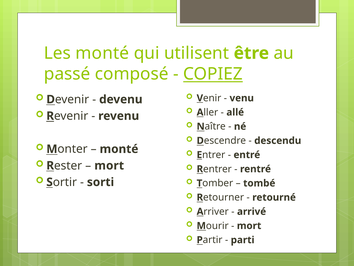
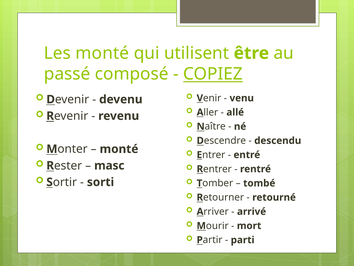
mort at (109, 165): mort -> masc
